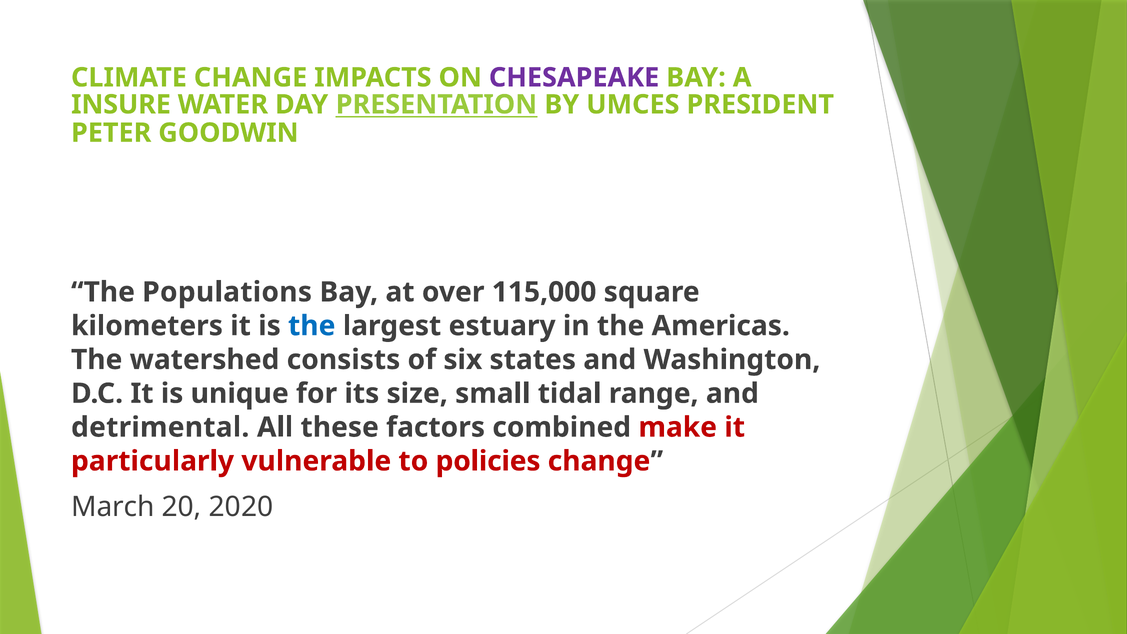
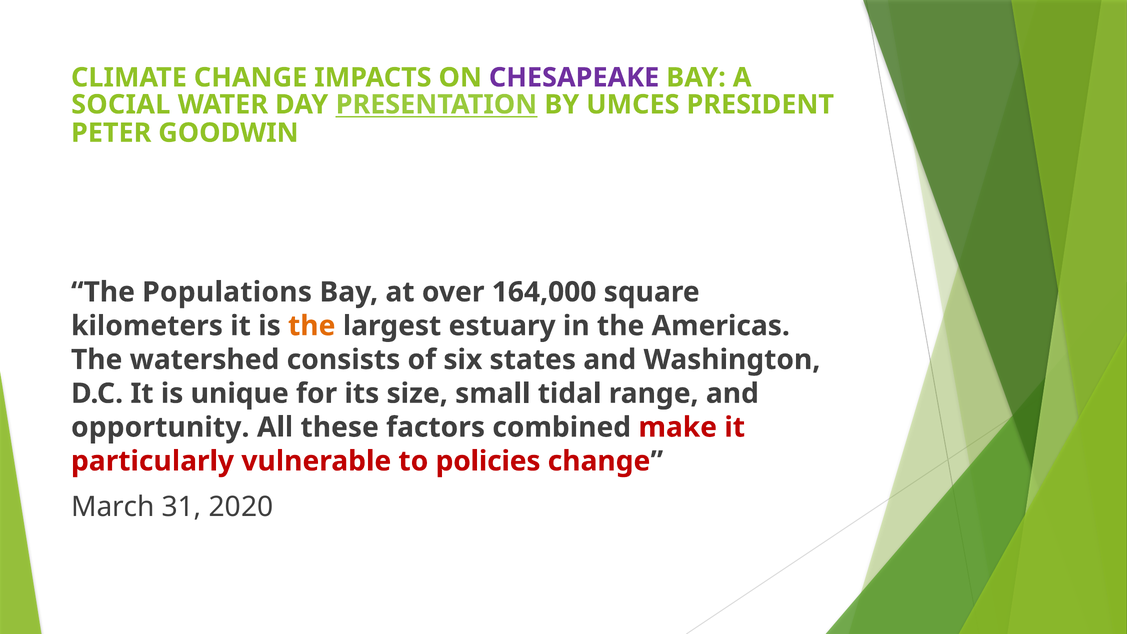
INSURE: INSURE -> SOCIAL
115,000: 115,000 -> 164,000
the at (312, 326) colour: blue -> orange
detrimental: detrimental -> opportunity
20: 20 -> 31
